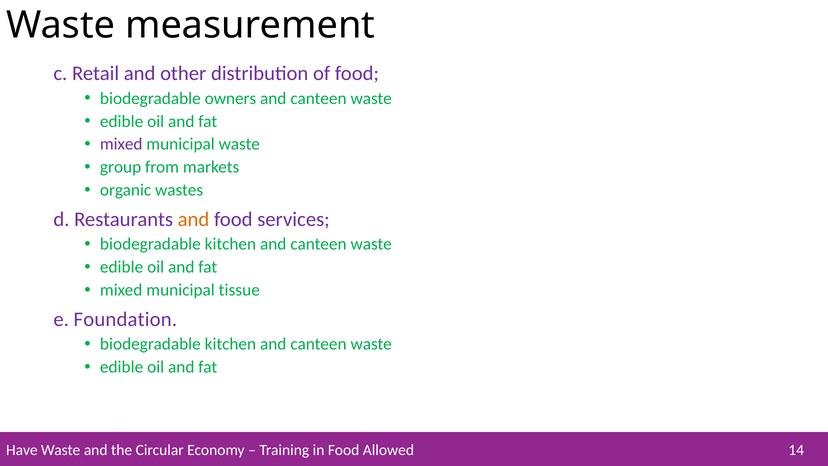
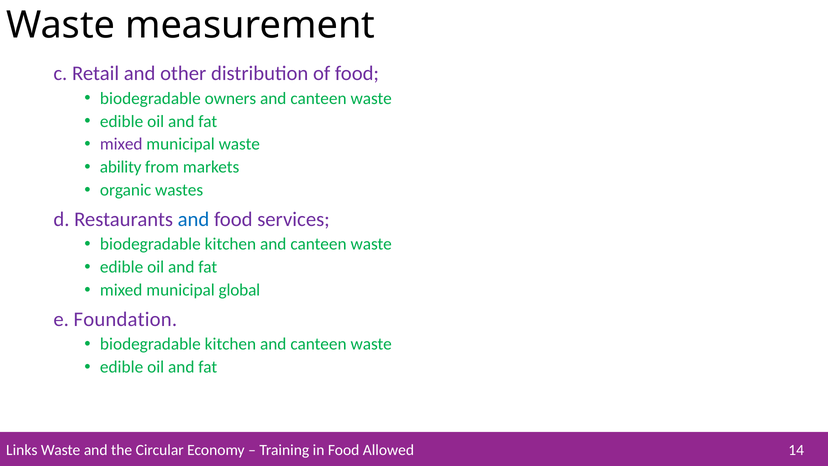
group: group -> ability
and at (193, 219) colour: orange -> blue
tissue: tissue -> global
Have: Have -> Links
